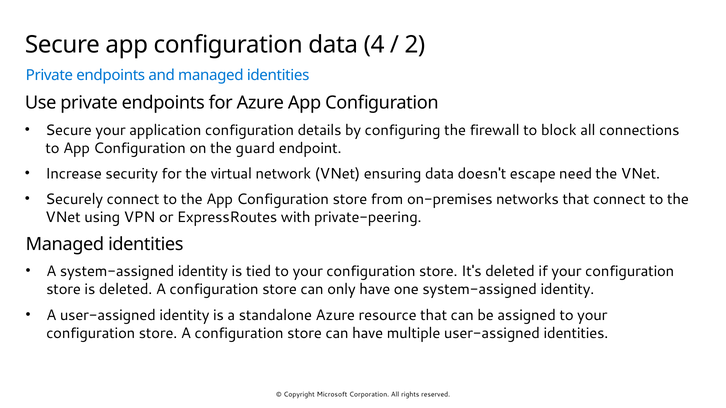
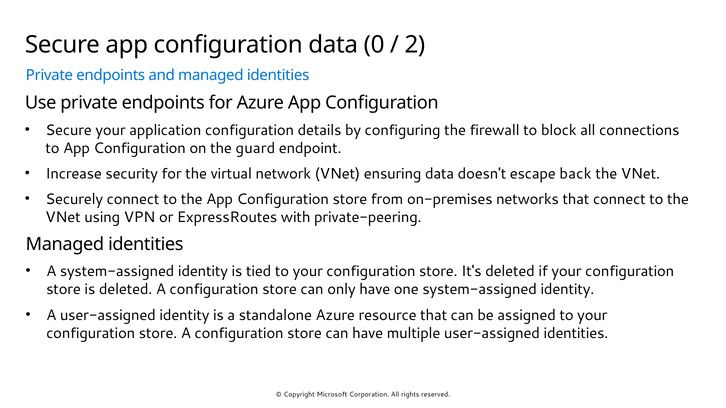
4: 4 -> 0
need: need -> back
